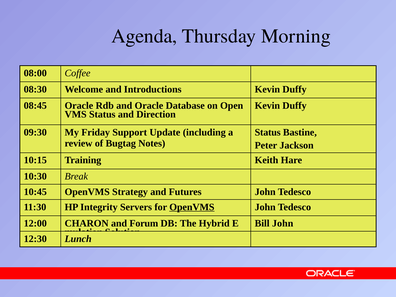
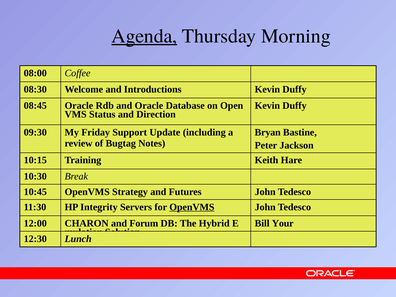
Agenda underline: none -> present
Status at (268, 132): Status -> Bryan
Bill John: John -> Your
